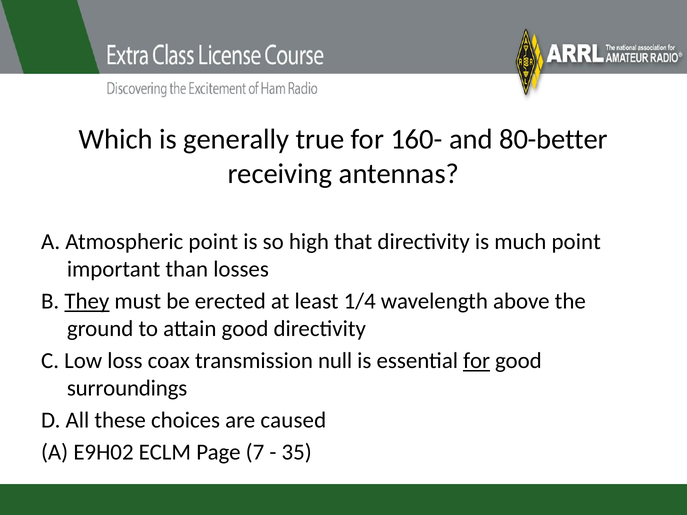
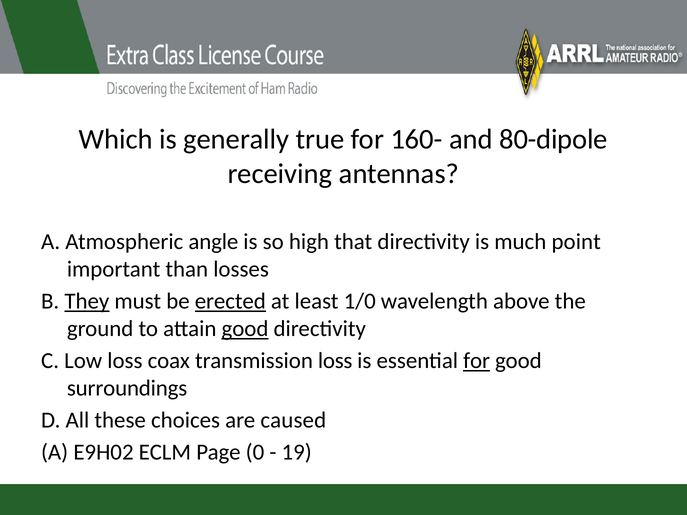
80-better: 80-better -> 80-dipole
Atmospheric point: point -> angle
erected underline: none -> present
1/4: 1/4 -> 1/0
good at (245, 329) underline: none -> present
transmission null: null -> loss
7: 7 -> 0
35: 35 -> 19
